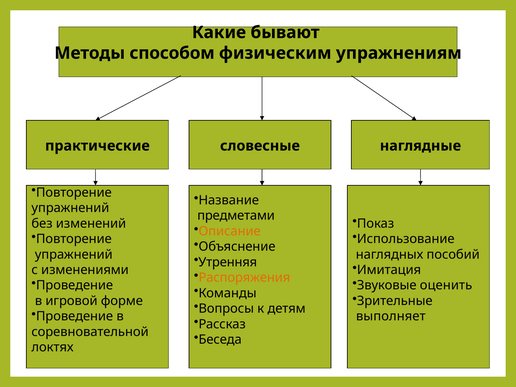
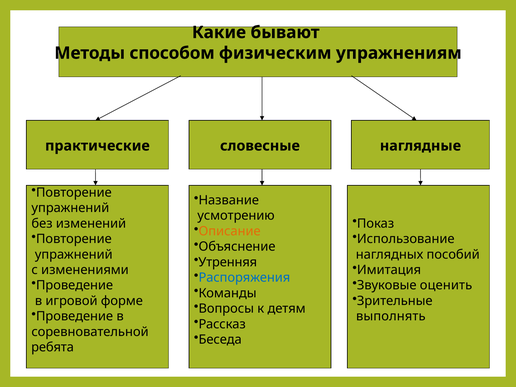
предметами: предметами -> усмотрению
Распоряжения colour: orange -> blue
выполняет: выполняет -> выполнять
локтях: локтях -> ребята
